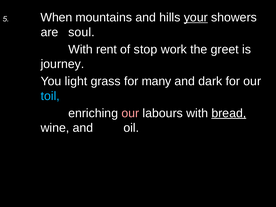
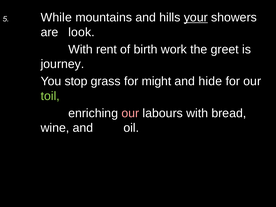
When: When -> While
soul: soul -> look
stop: stop -> birth
light: light -> stop
many: many -> might
dark: dark -> hide
toil colour: light blue -> light green
bread underline: present -> none
